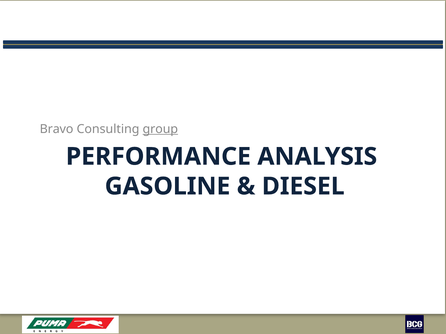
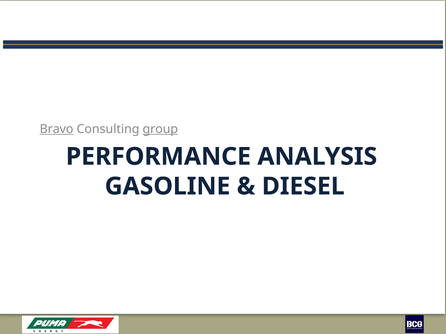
Bravo underline: none -> present
